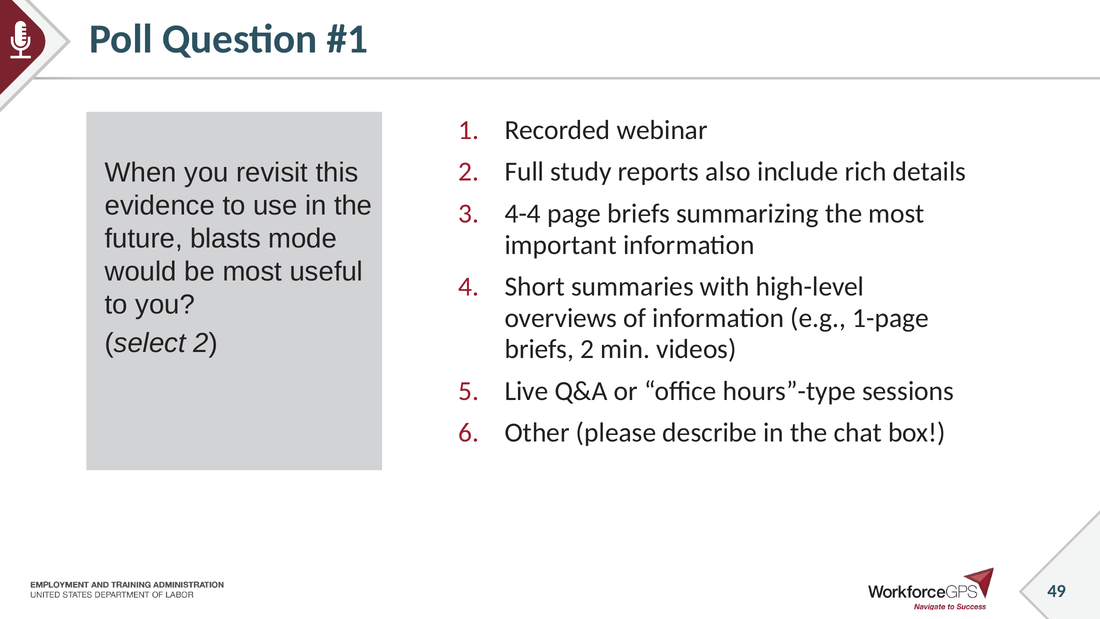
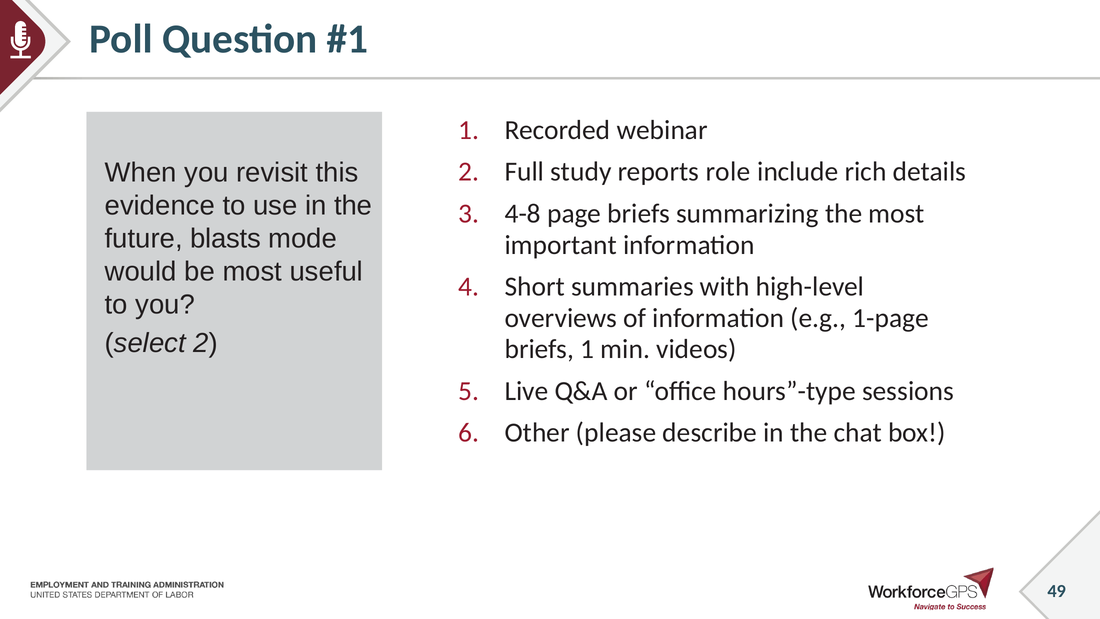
also: also -> role
4-4: 4-4 -> 4-8
briefs 2: 2 -> 1
